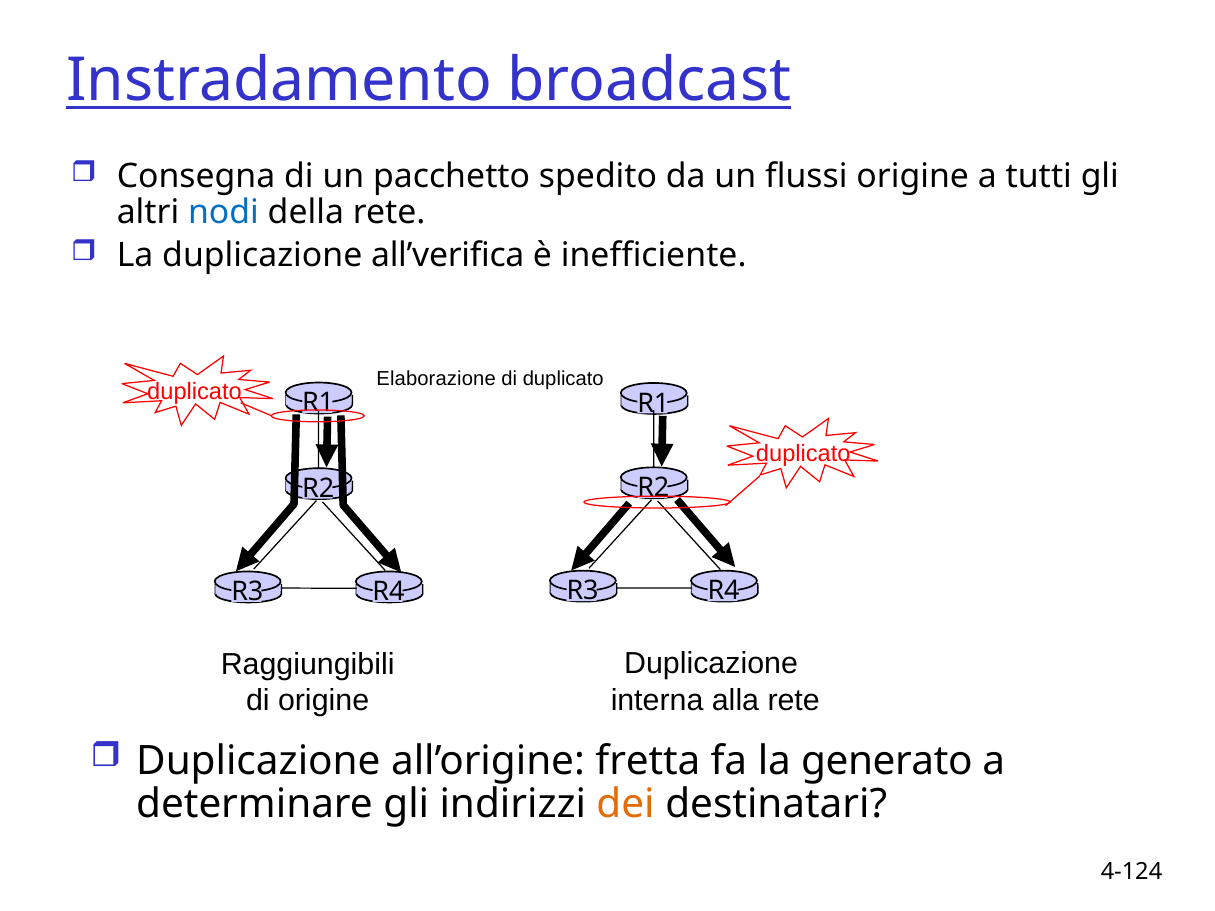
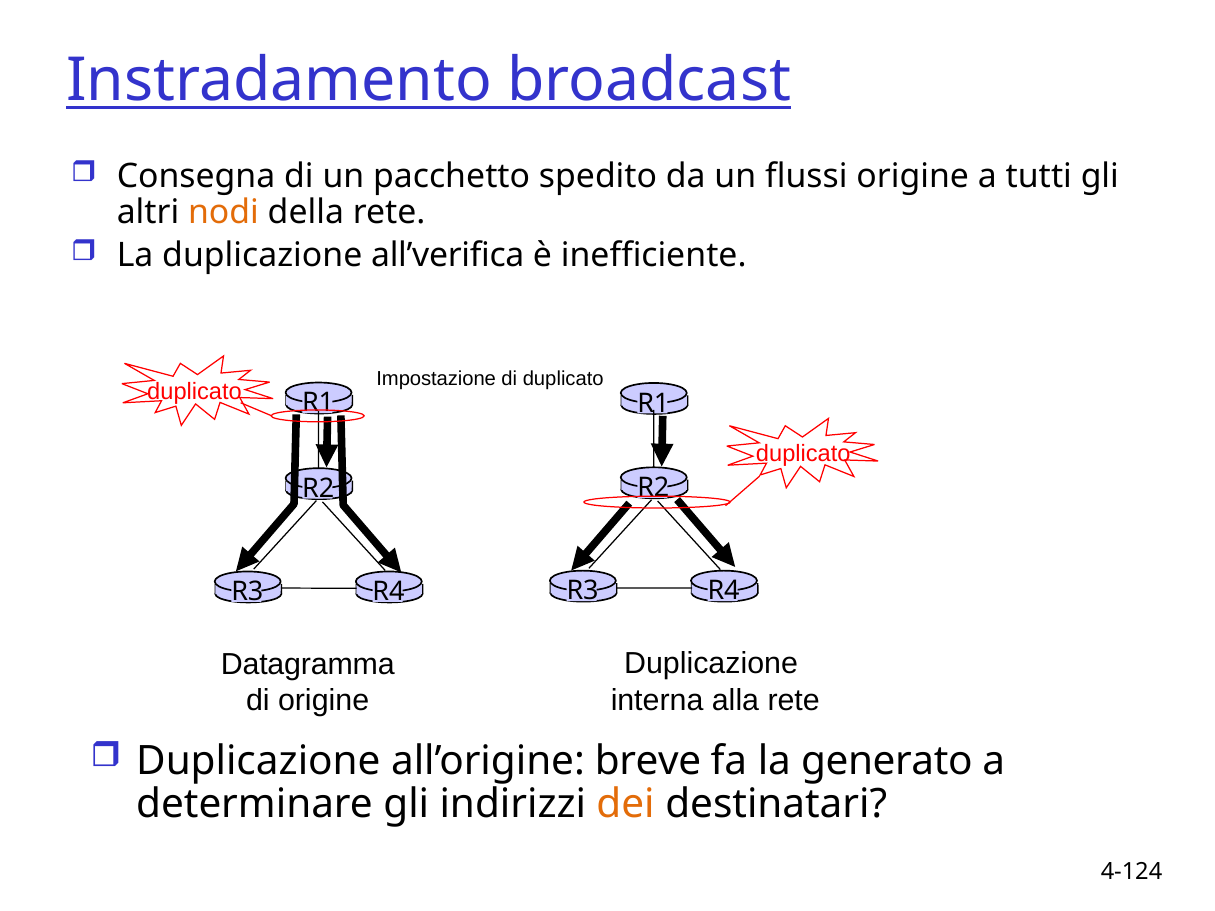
nodi colour: blue -> orange
Elaborazione: Elaborazione -> Impostazione
Raggiungibili: Raggiungibili -> Datagramma
fretta: fretta -> breve
